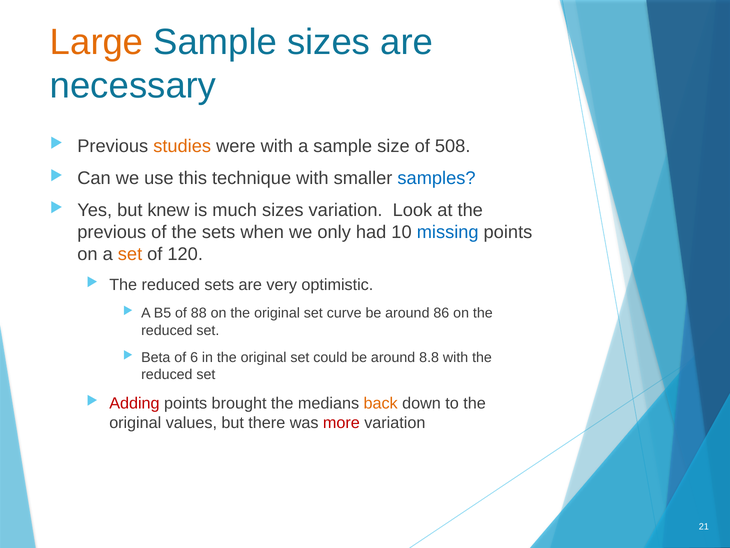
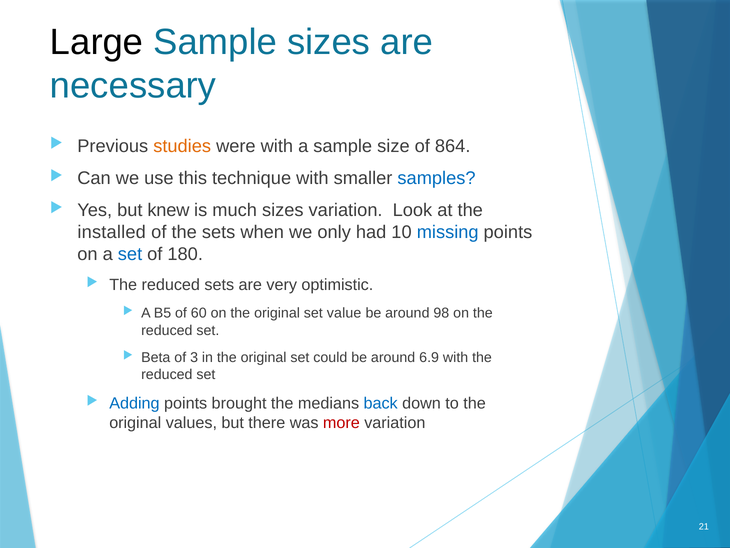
Large colour: orange -> black
508: 508 -> 864
previous at (112, 232): previous -> installed
set at (130, 254) colour: orange -> blue
120: 120 -> 180
88: 88 -> 60
curve: curve -> value
86: 86 -> 98
6: 6 -> 3
8.8: 8.8 -> 6.9
Adding colour: red -> blue
back colour: orange -> blue
